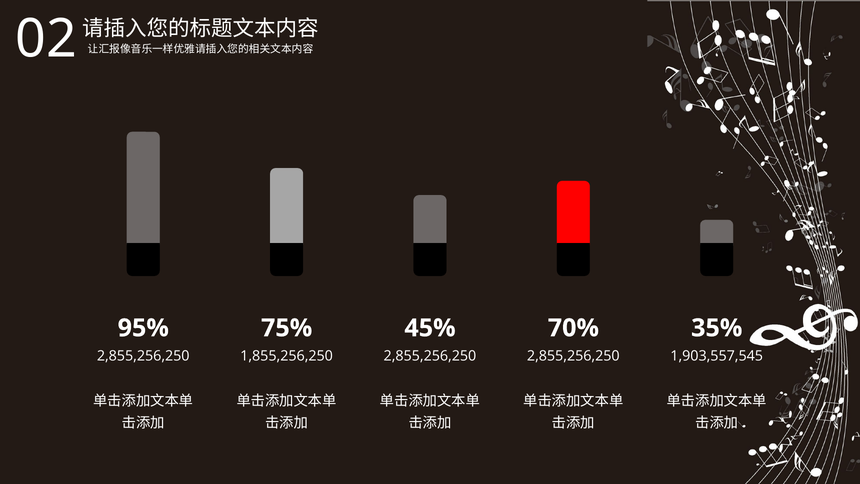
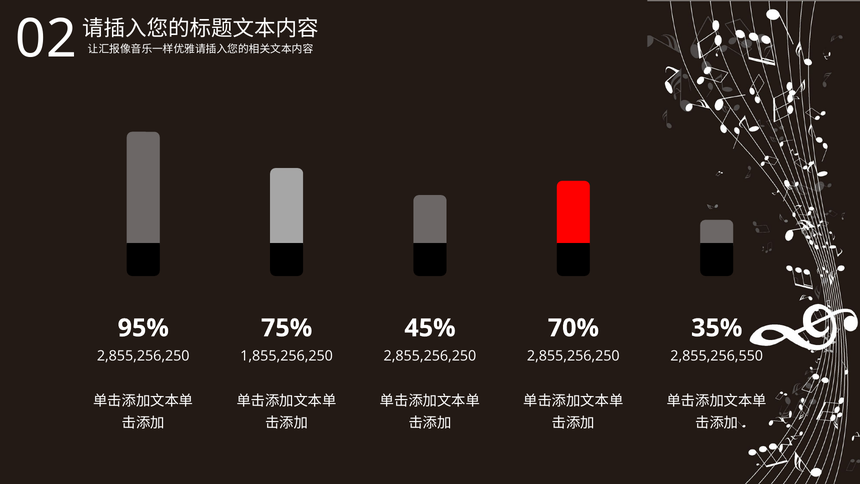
1,903,557,545: 1,903,557,545 -> 2,855,256,550
